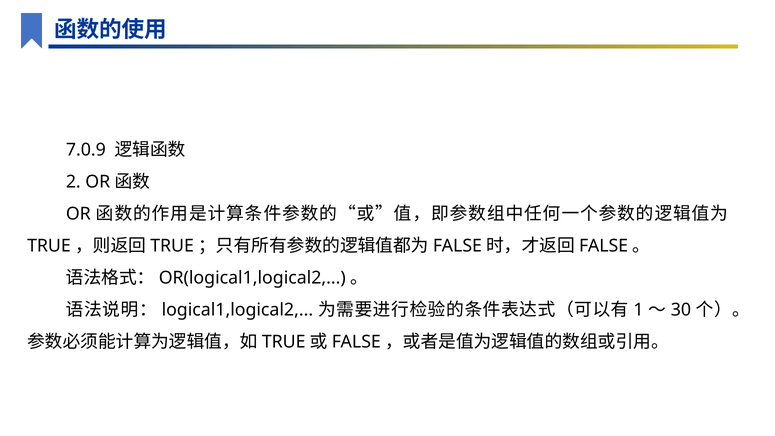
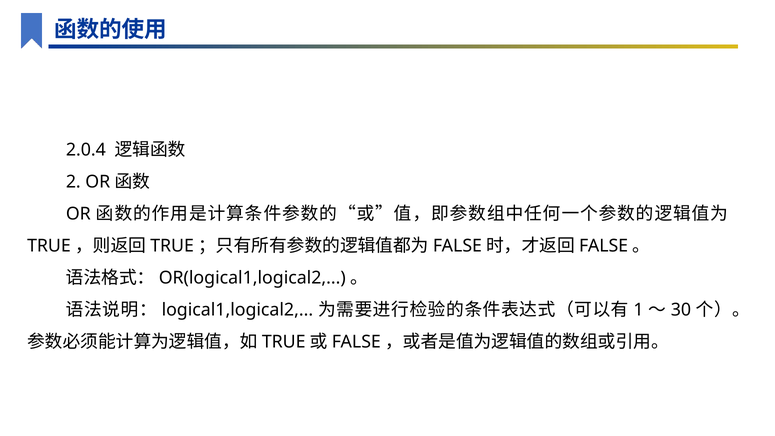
7.0.9: 7.0.9 -> 2.0.4
